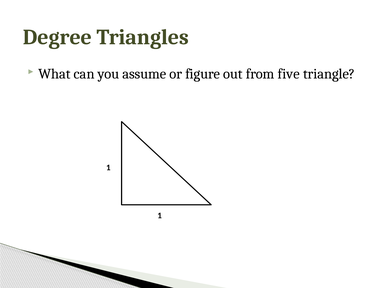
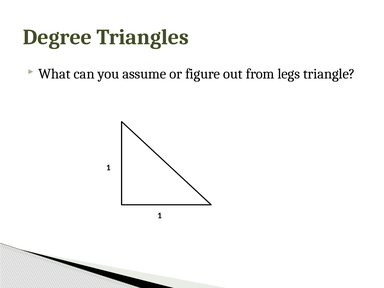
five: five -> legs
